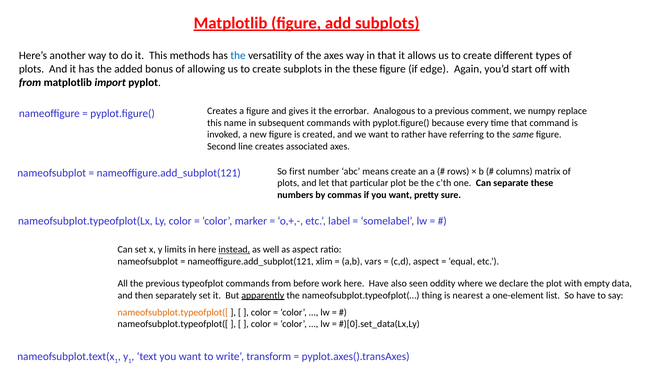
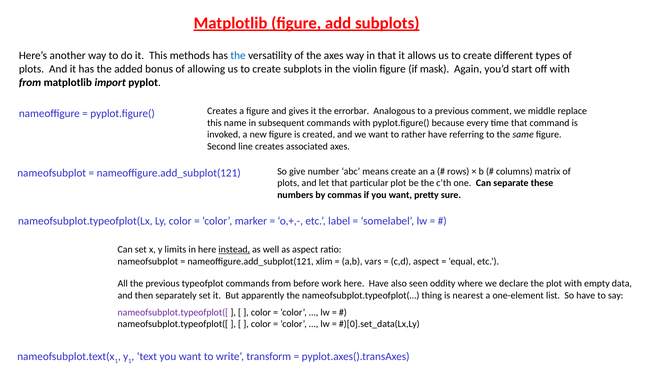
the these: these -> violin
edge: edge -> mask
numpy: numpy -> middle
first: first -> give
apparently underline: present -> none
nameofsubplot.typeofplot([ at (173, 312) colour: orange -> purple
